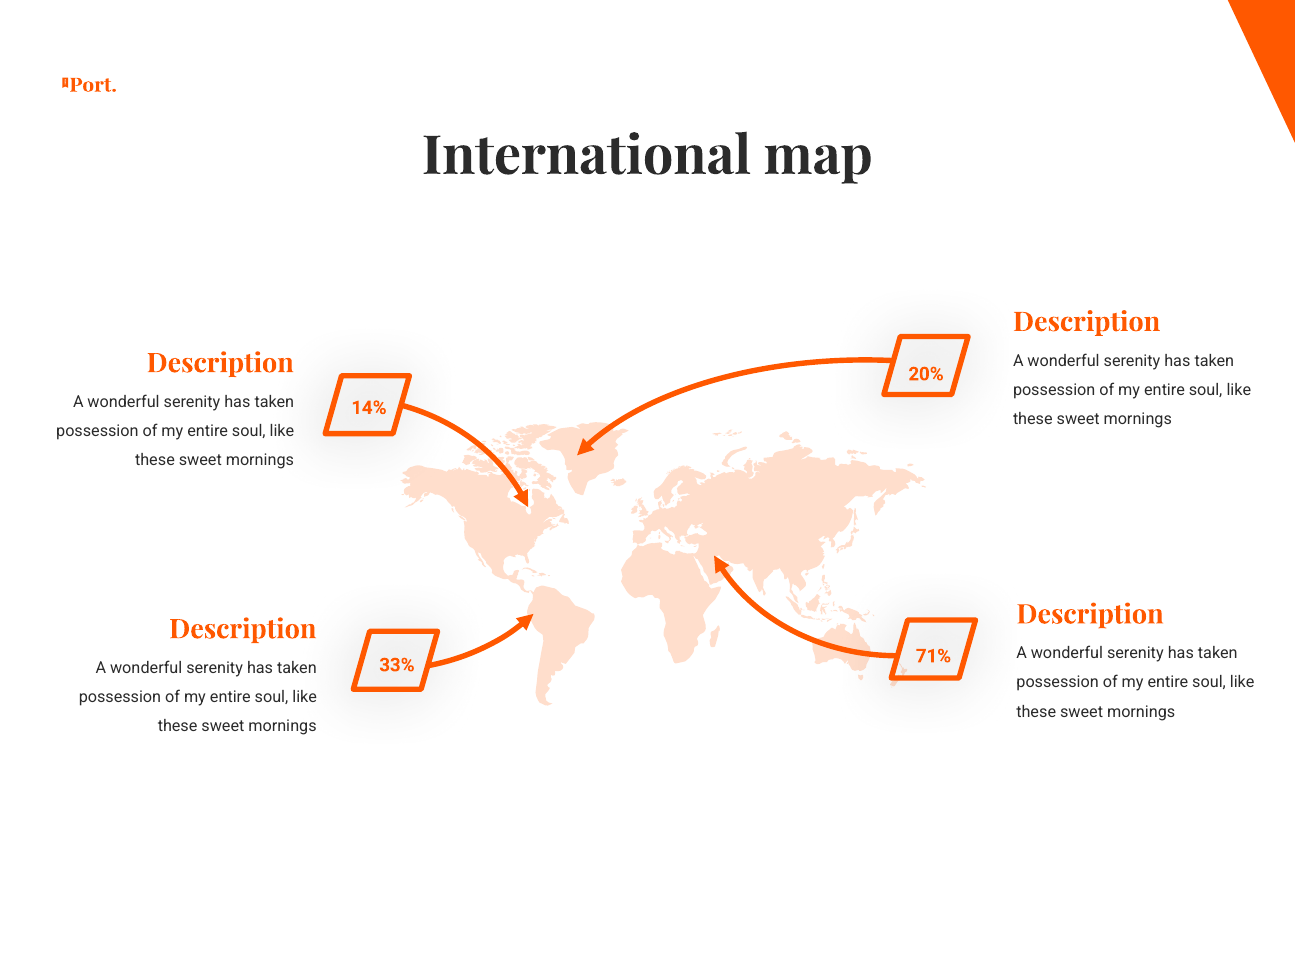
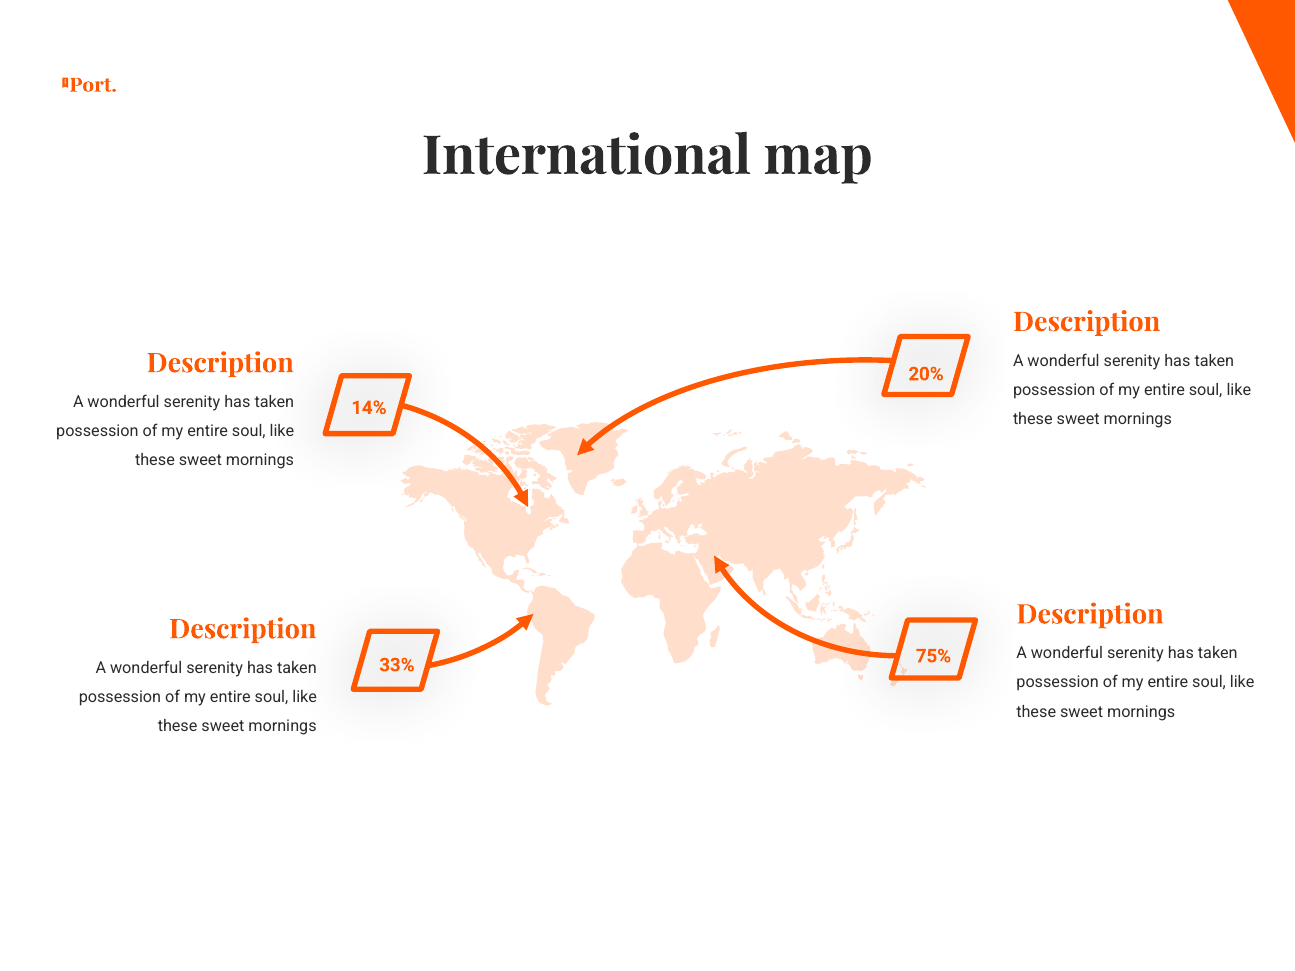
71%: 71% -> 75%
